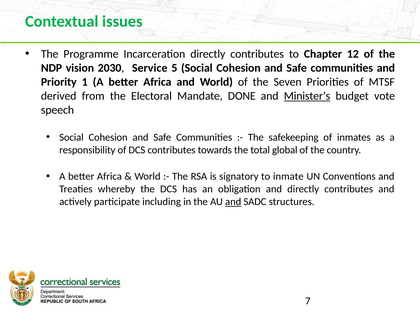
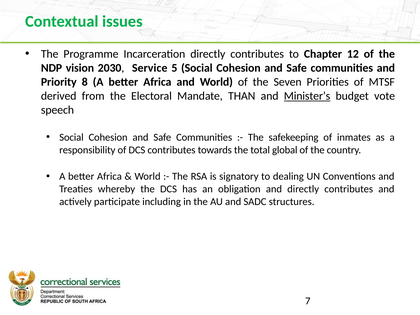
1: 1 -> 8
DONE: DONE -> THAN
inmate: inmate -> dealing
and at (233, 202) underline: present -> none
